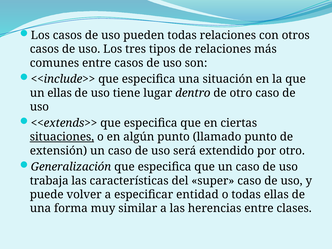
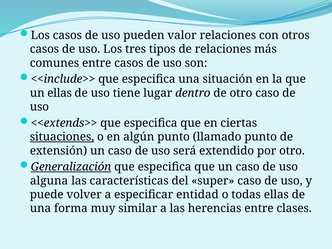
pueden todas: todas -> valor
Generalización underline: none -> present
trabaja: trabaja -> alguna
